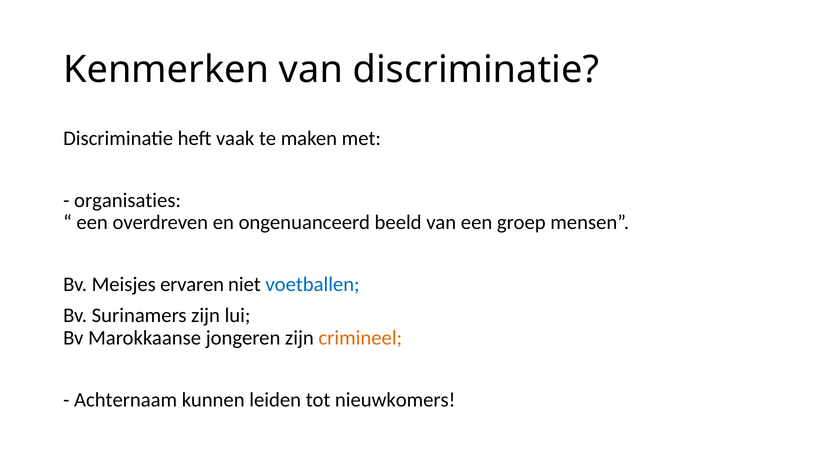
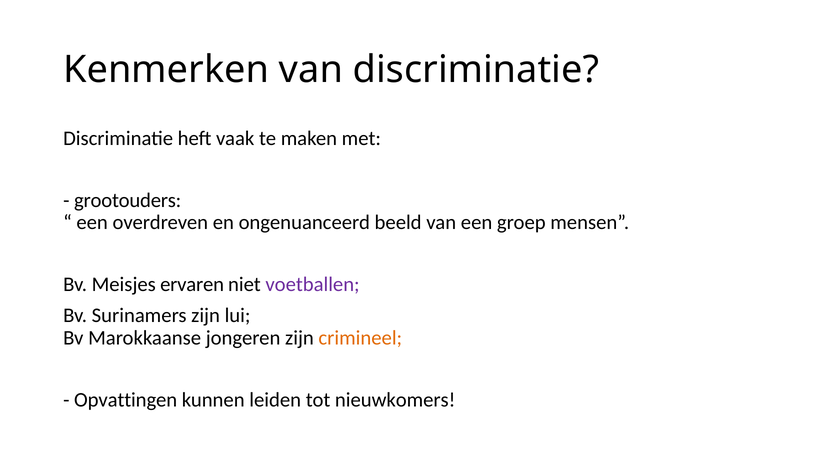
organisaties: organisaties -> grootouders
voetballen colour: blue -> purple
Achternaam: Achternaam -> Opvattingen
